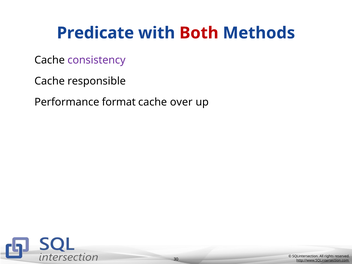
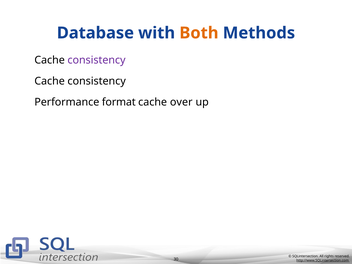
Predicate: Predicate -> Database
Both colour: red -> orange
responsible at (97, 81): responsible -> consistency
